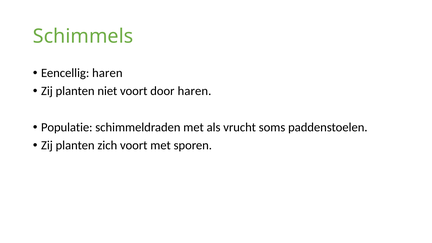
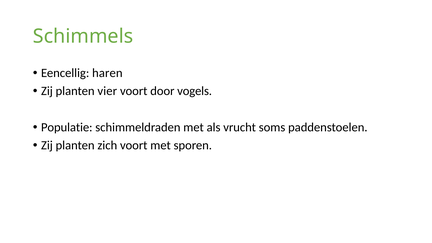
niet: niet -> vier
door haren: haren -> vogels
